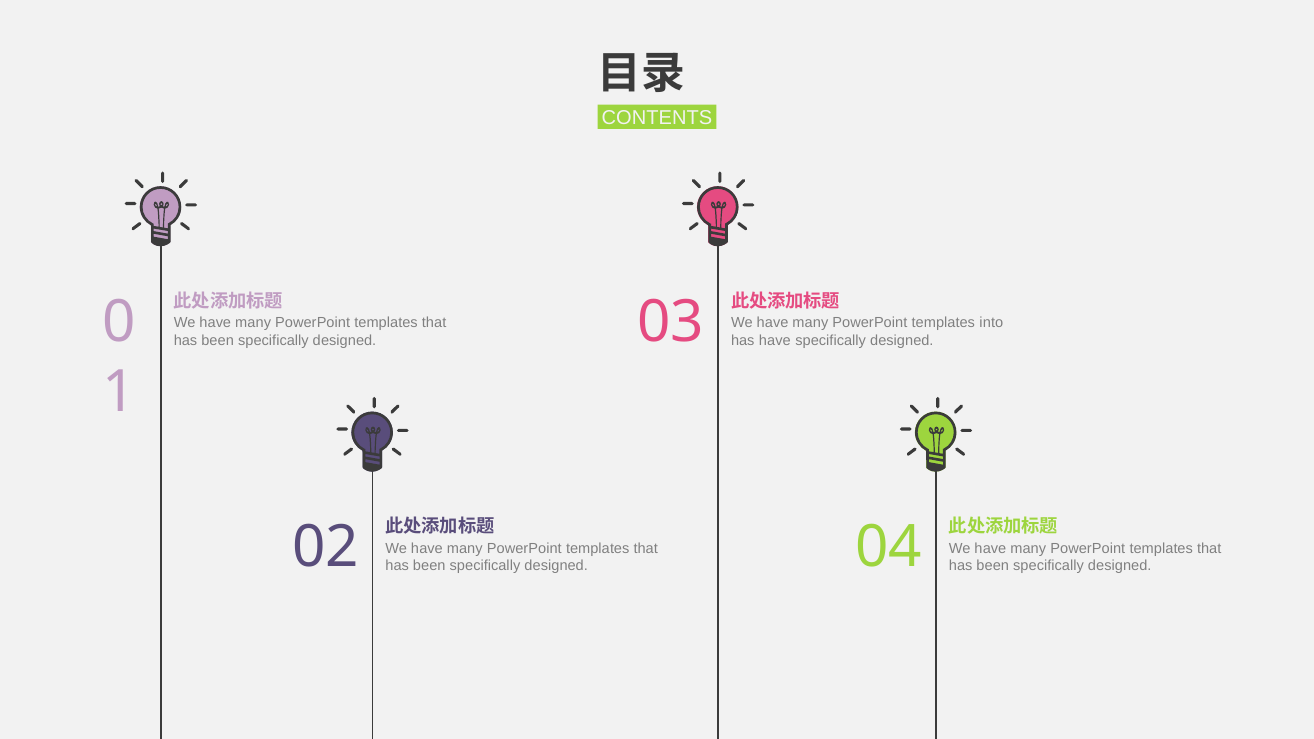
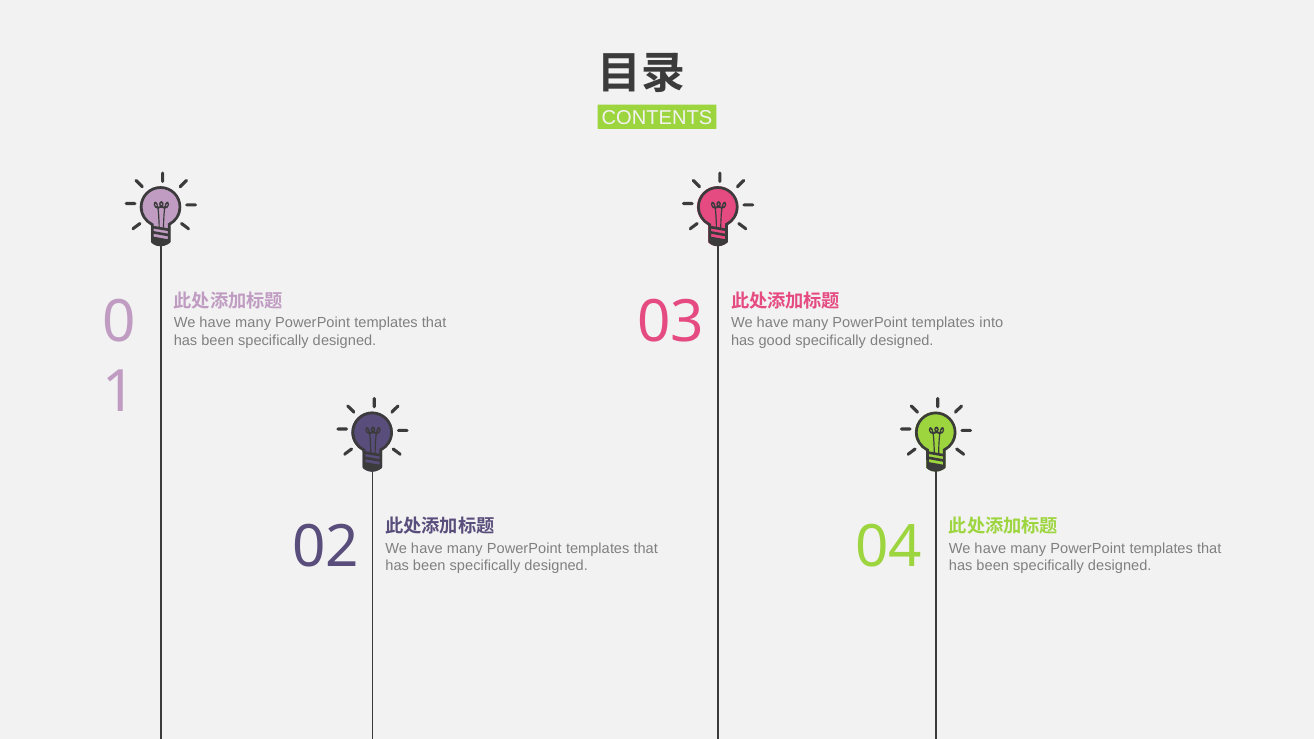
has have: have -> good
